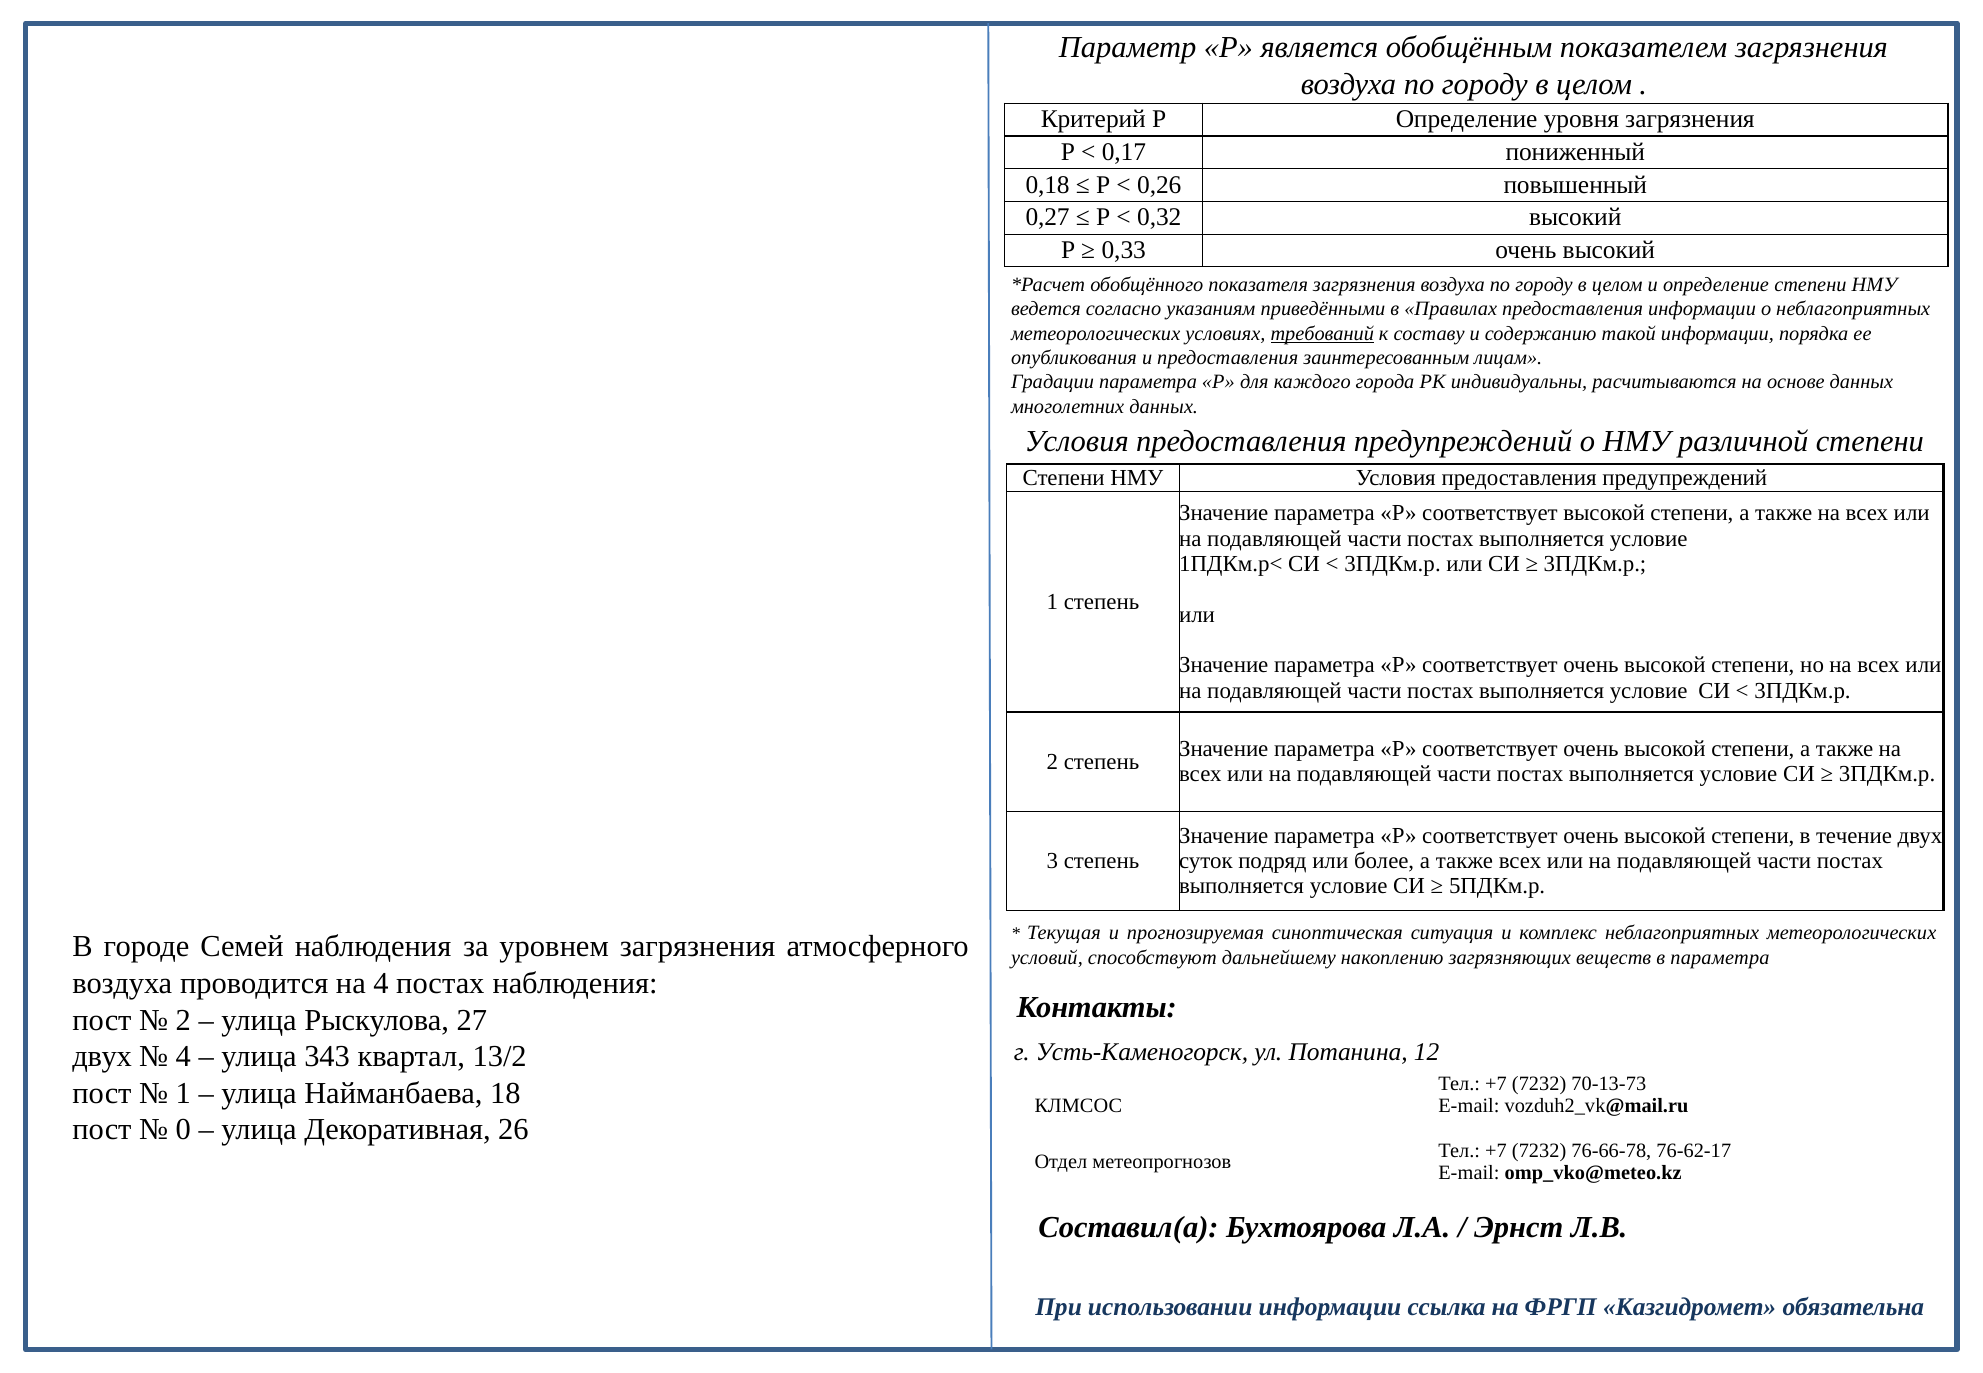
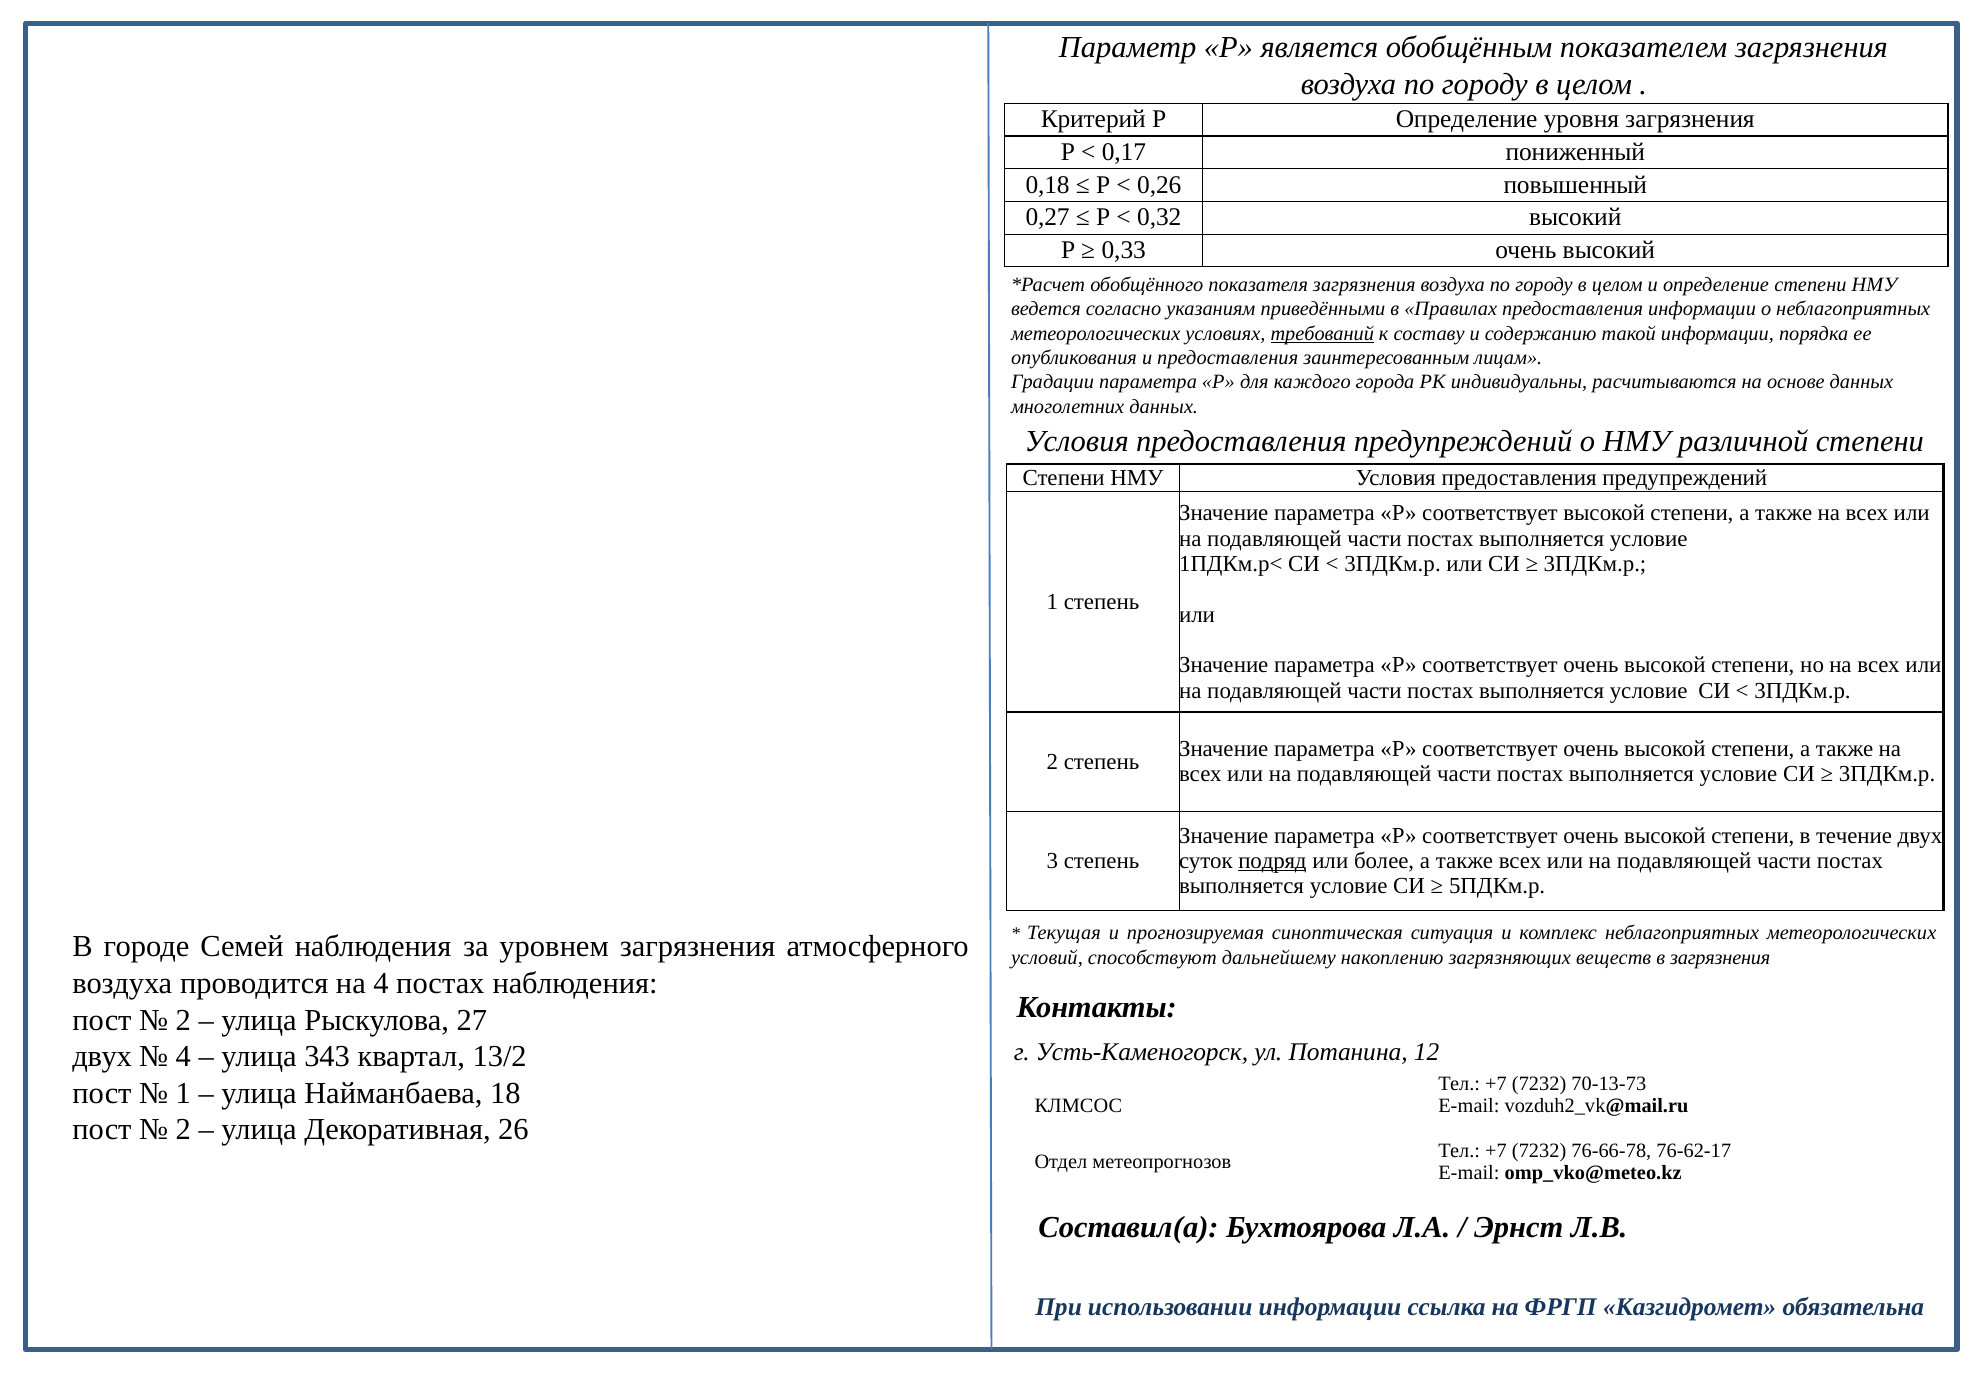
подряд underline: none -> present
в параметра: параметра -> загрязнения
0 at (183, 1130): 0 -> 2
